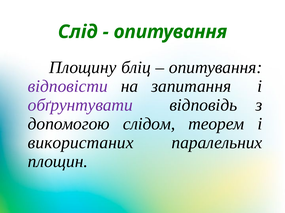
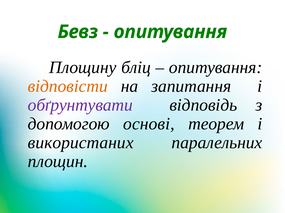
Слід: Слід -> Бевз
відповісти colour: purple -> orange
слідом: слідом -> основі
